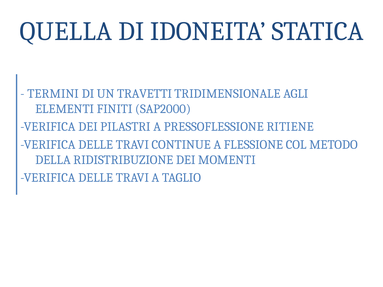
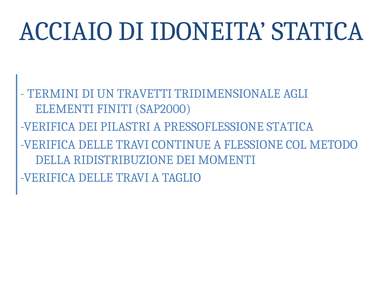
QUELLA: QUELLA -> ACCIAIO
PRESSOFLESSIONE RITIENE: RITIENE -> STATICA
